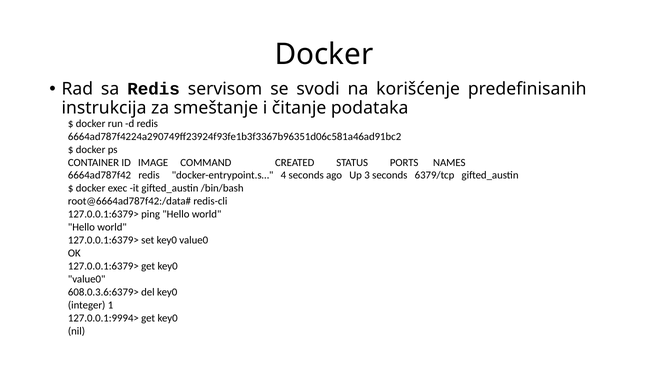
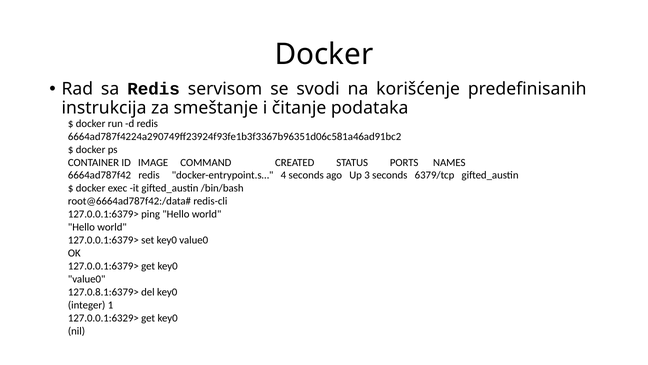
608.0.3.6:6379>: 608.0.3.6:6379> -> 127.0.8.1:6379>
127.0.0.1:9994>: 127.0.0.1:9994> -> 127.0.0.1:6329>
